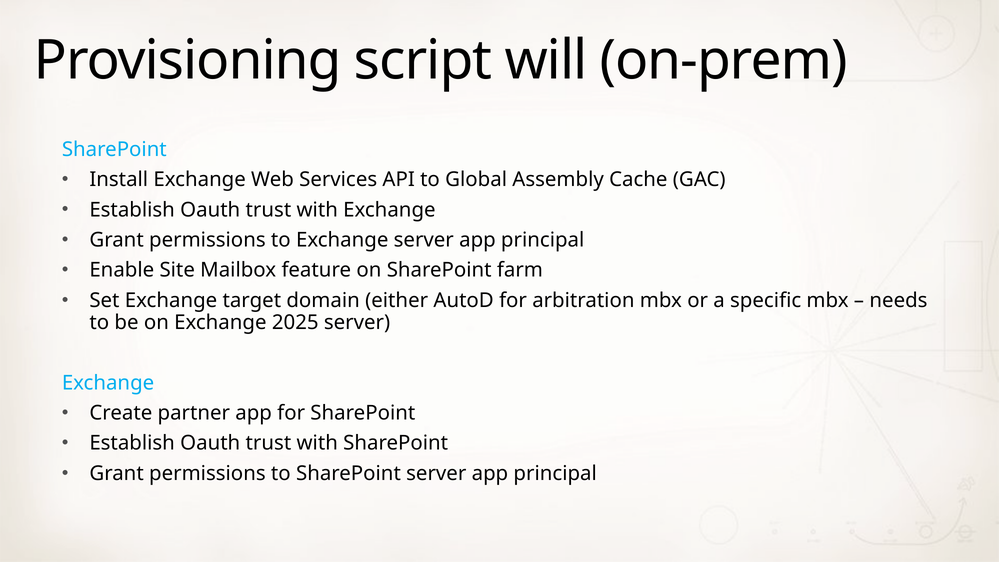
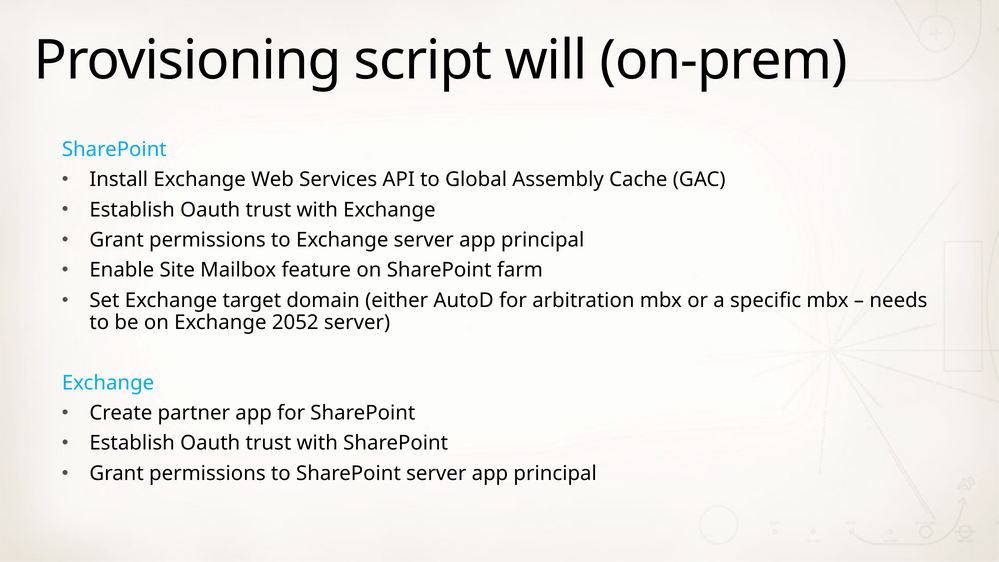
2025: 2025 -> 2052
